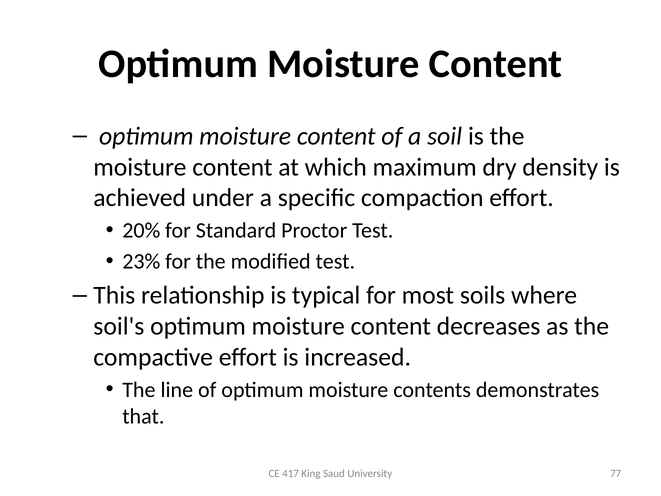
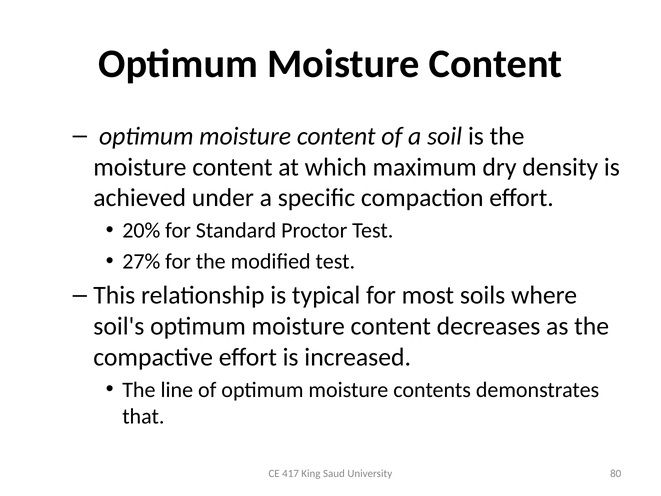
23%: 23% -> 27%
77: 77 -> 80
